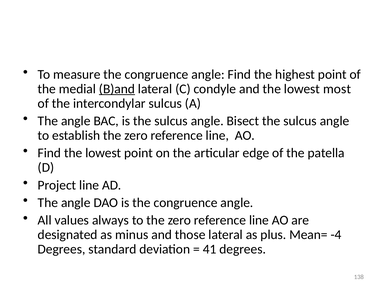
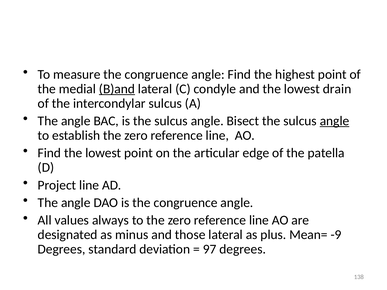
most: most -> drain
angle at (335, 121) underline: none -> present
-4: -4 -> -9
41: 41 -> 97
